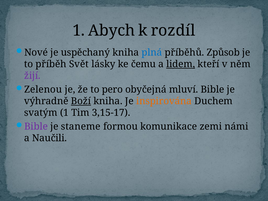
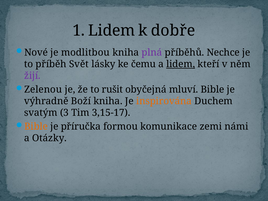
1 Abych: Abych -> Lidem
rozdíl: rozdíl -> dobře
uspěchaný: uspěchaný -> modlitbou
plná colour: blue -> purple
Způsob: Způsob -> Nechce
pero: pero -> rušit
Boží underline: present -> none
svatým 1: 1 -> 3
Bible at (36, 127) colour: purple -> orange
staneme: staneme -> příručka
Naučili: Naučili -> Otázky
